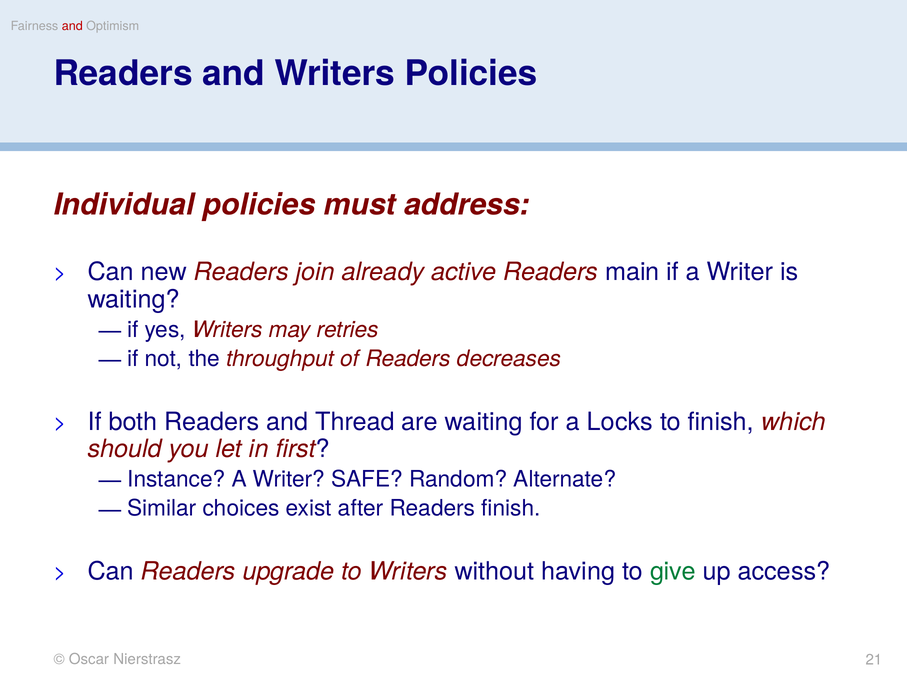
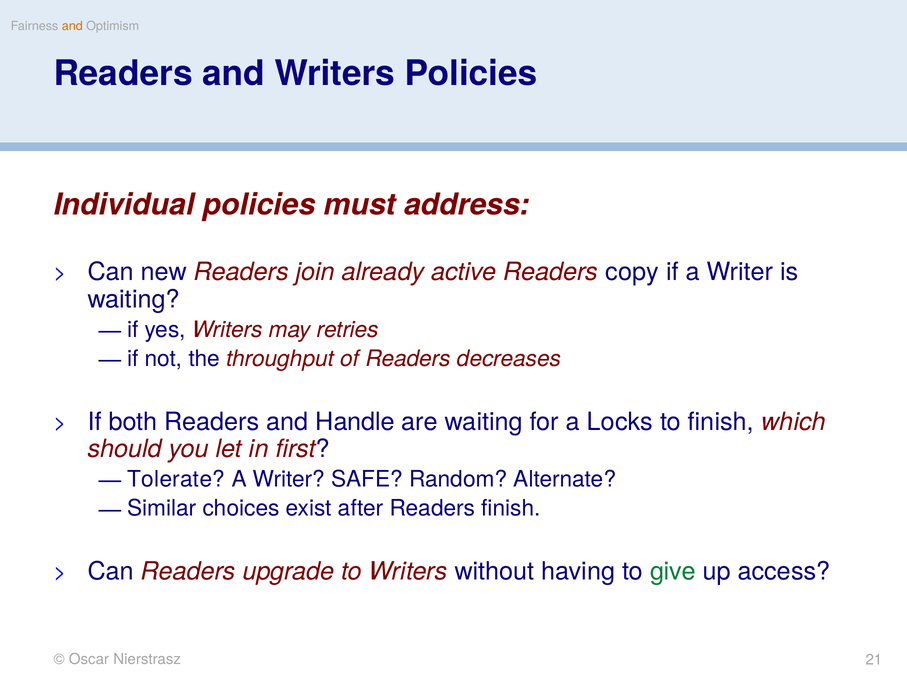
and at (72, 26) colour: red -> orange
main: main -> copy
Thread: Thread -> Handle
Instance: Instance -> Tolerate
